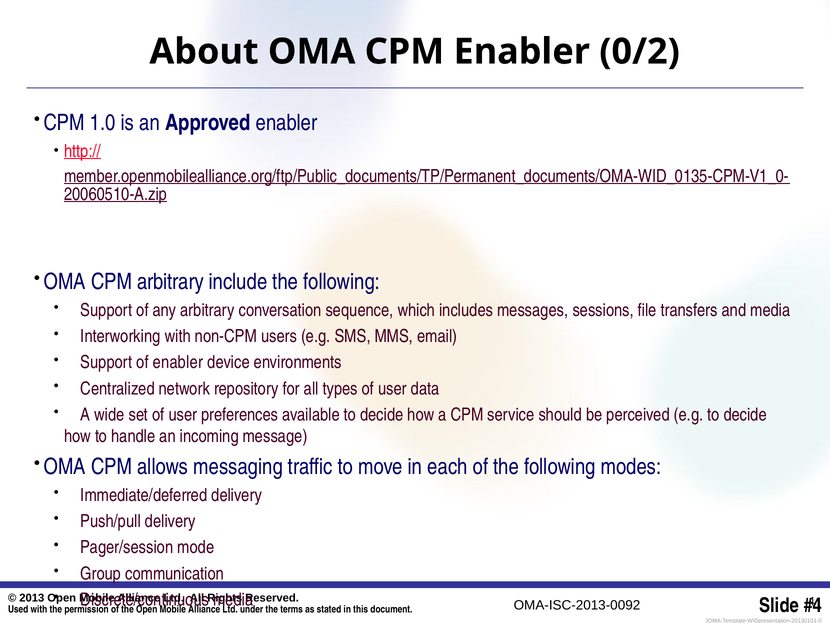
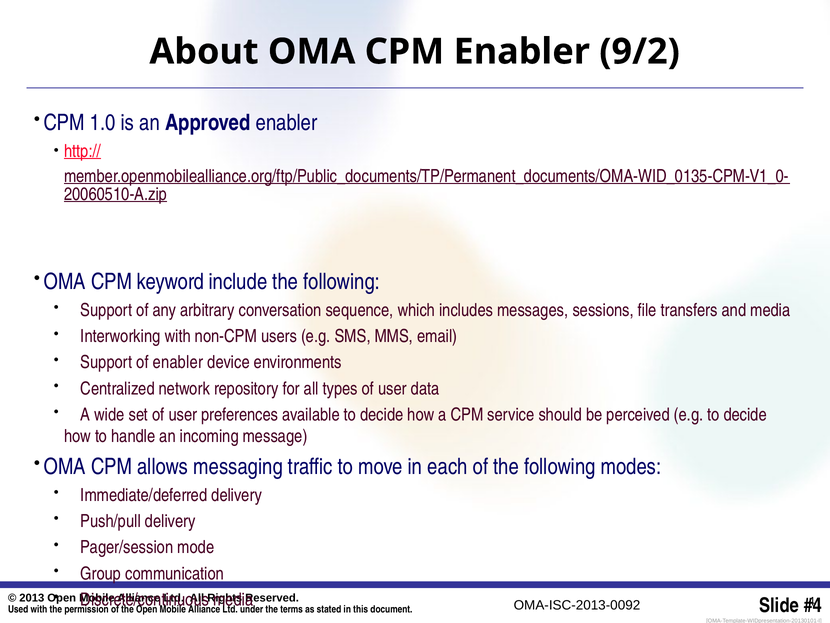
0/2: 0/2 -> 9/2
CPM arbitrary: arbitrary -> keyword
